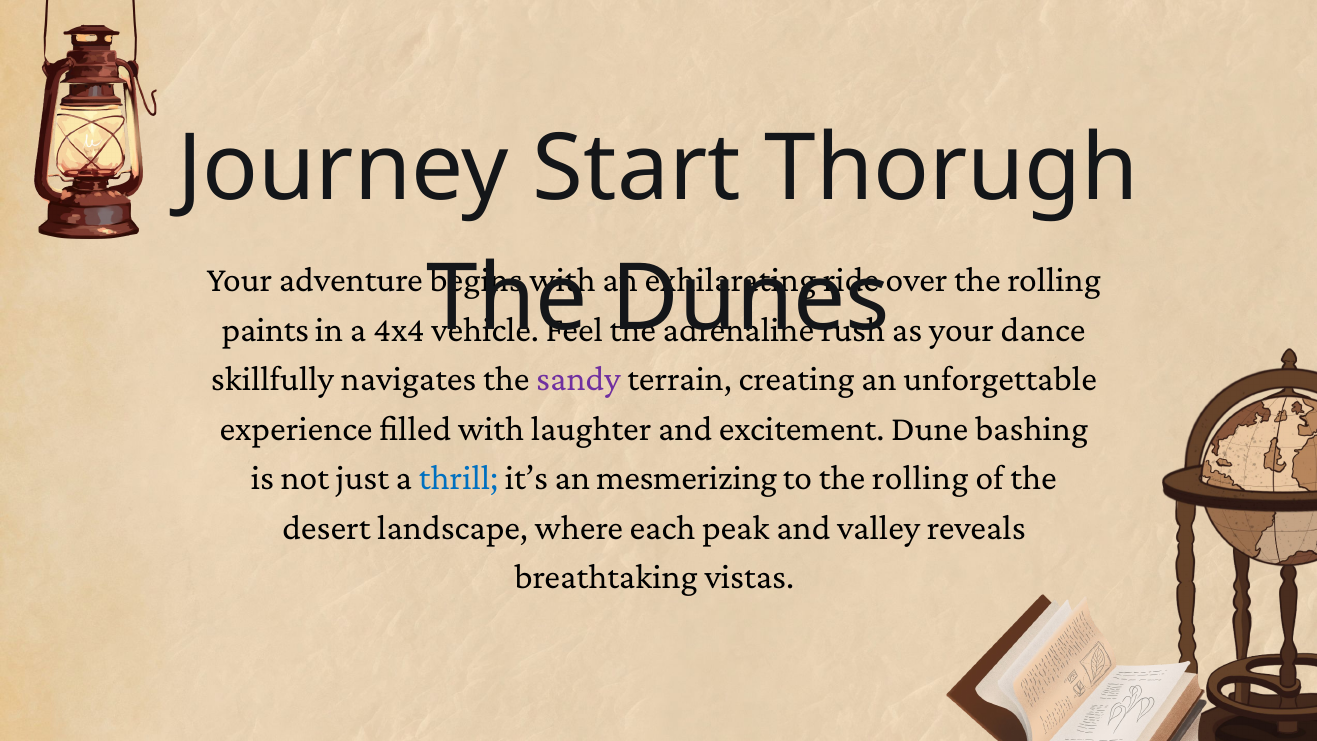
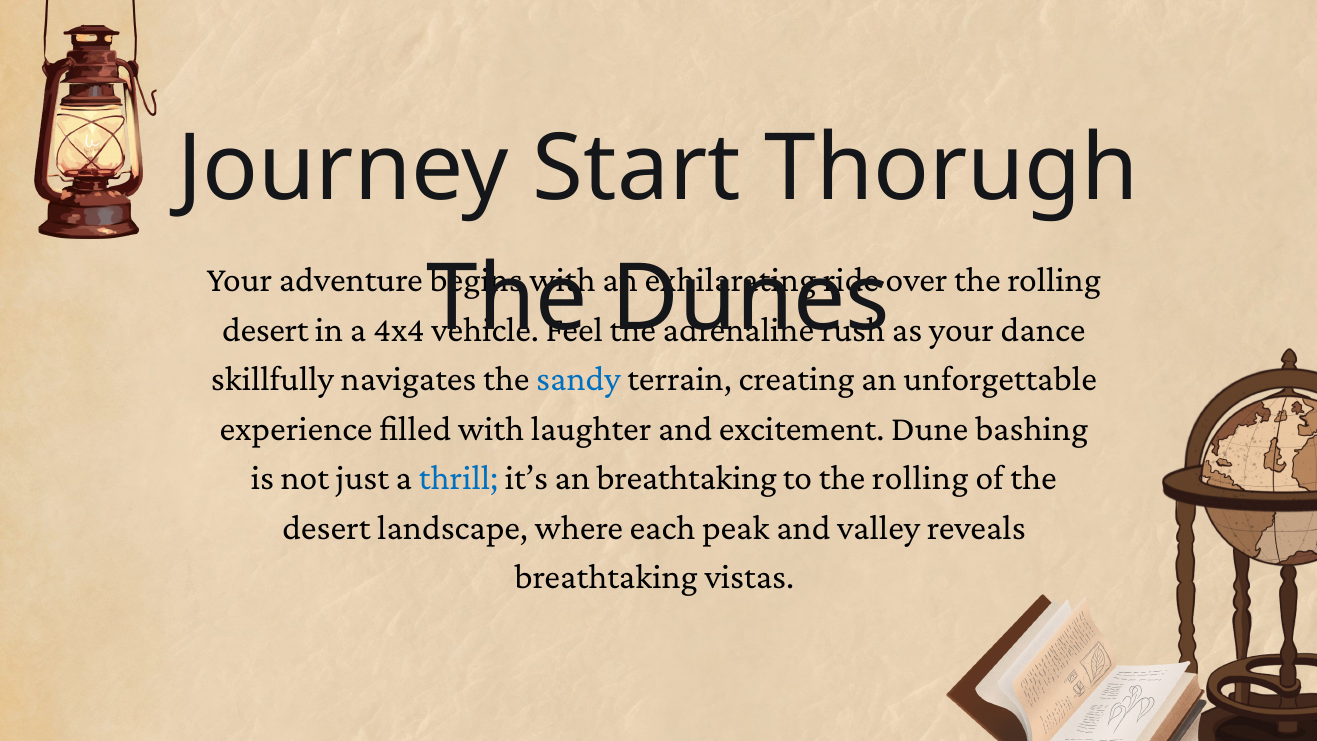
paints at (265, 329): paints -> desert
sandy colour: purple -> blue
an mesmerizing: mesmerizing -> breathtaking
